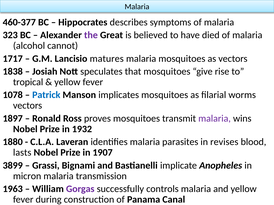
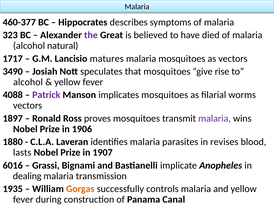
cannot: cannot -> natural
1838: 1838 -> 3490
tropical at (28, 82): tropical -> alcohol
1078: 1078 -> 4088
Patrick colour: blue -> purple
1932: 1932 -> 1906
3899: 3899 -> 6016
micron: micron -> dealing
1963: 1963 -> 1935
Gorgas colour: purple -> orange
